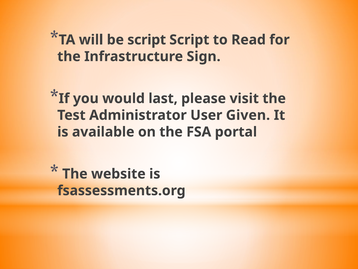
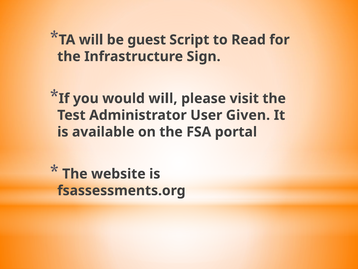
be script: script -> guest
would last: last -> will
